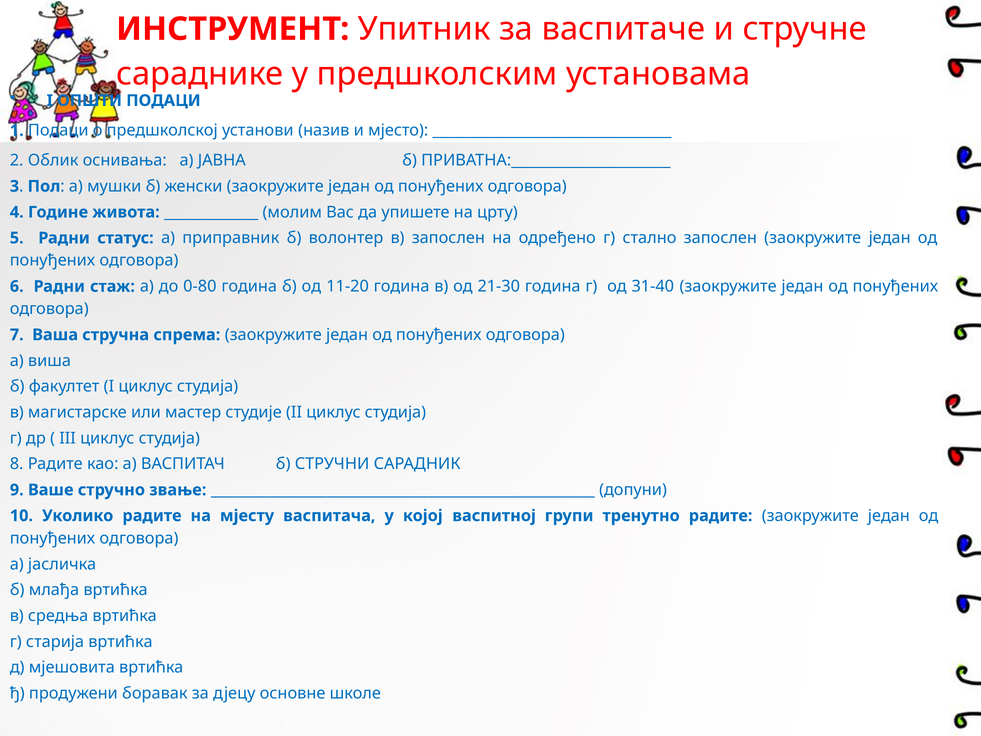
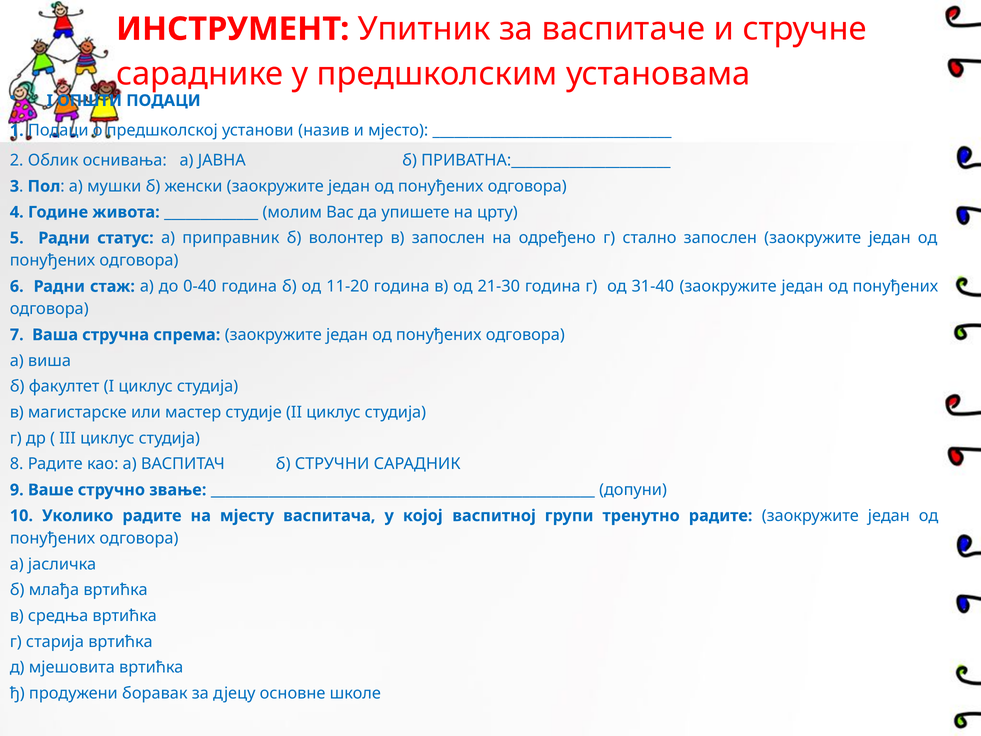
0-80: 0-80 -> 0-40
